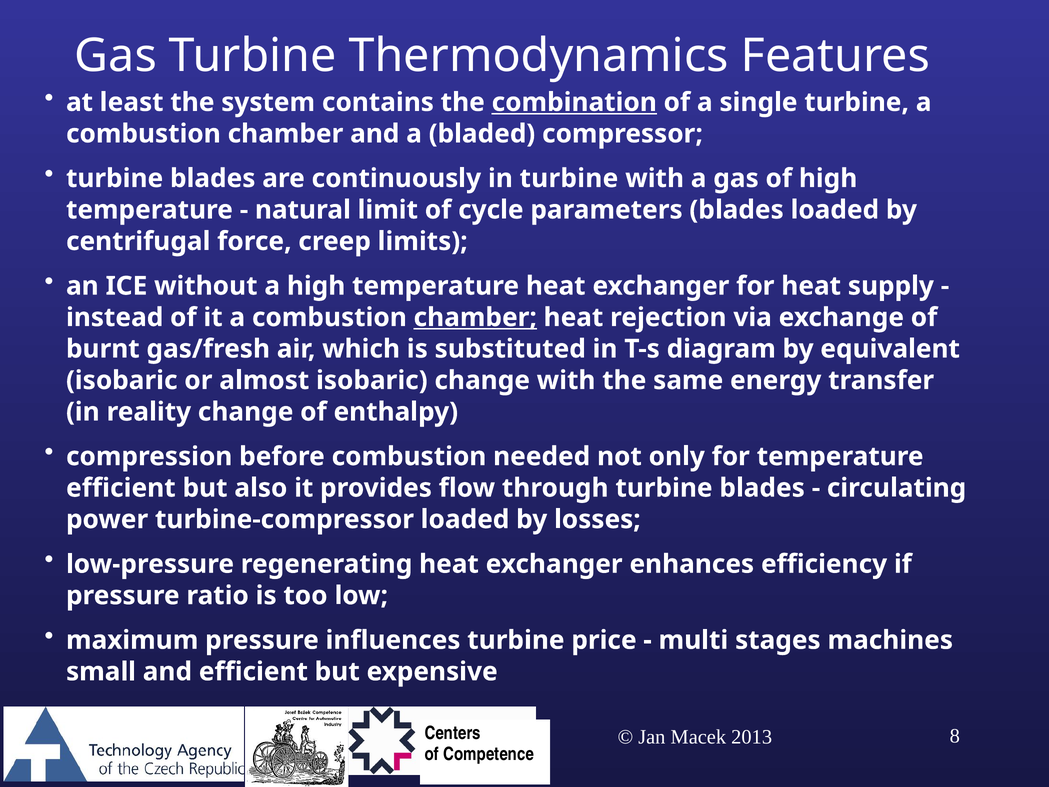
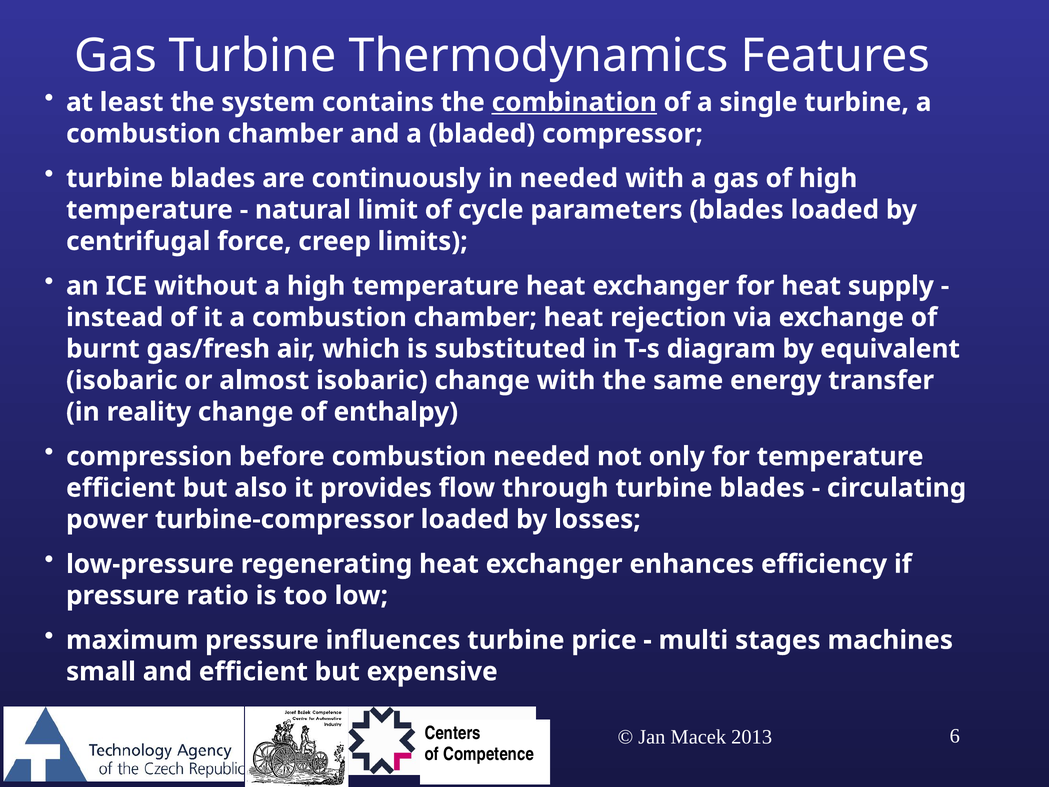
in turbine: turbine -> needed
chamber at (475, 317) underline: present -> none
8: 8 -> 6
